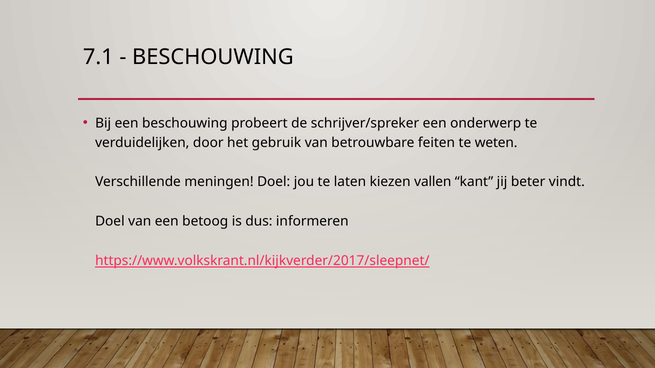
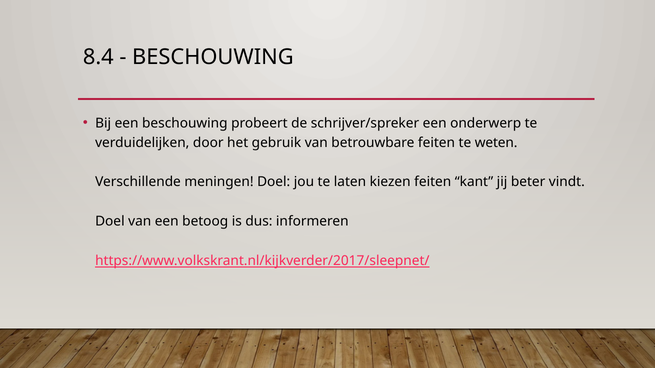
7.1: 7.1 -> 8.4
kiezen vallen: vallen -> feiten
